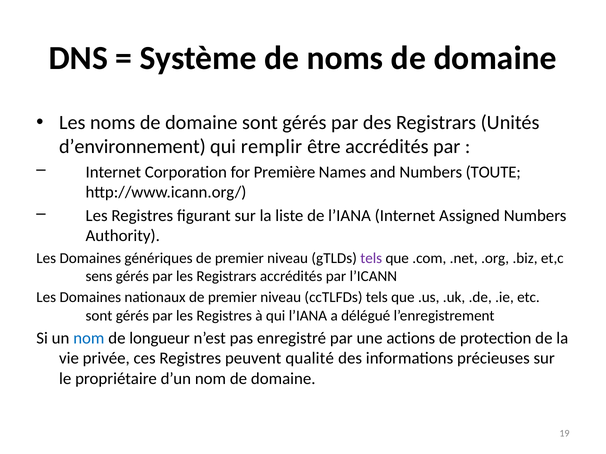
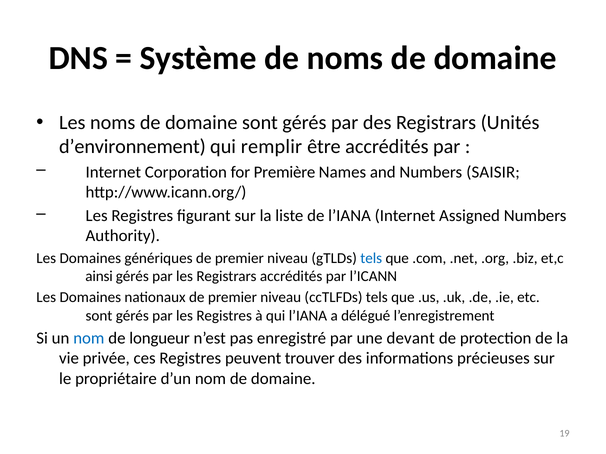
TOUTE: TOUTE -> SAISIR
tels at (371, 258) colour: purple -> blue
sens: sens -> ainsi
actions: actions -> devant
qualité: qualité -> trouver
